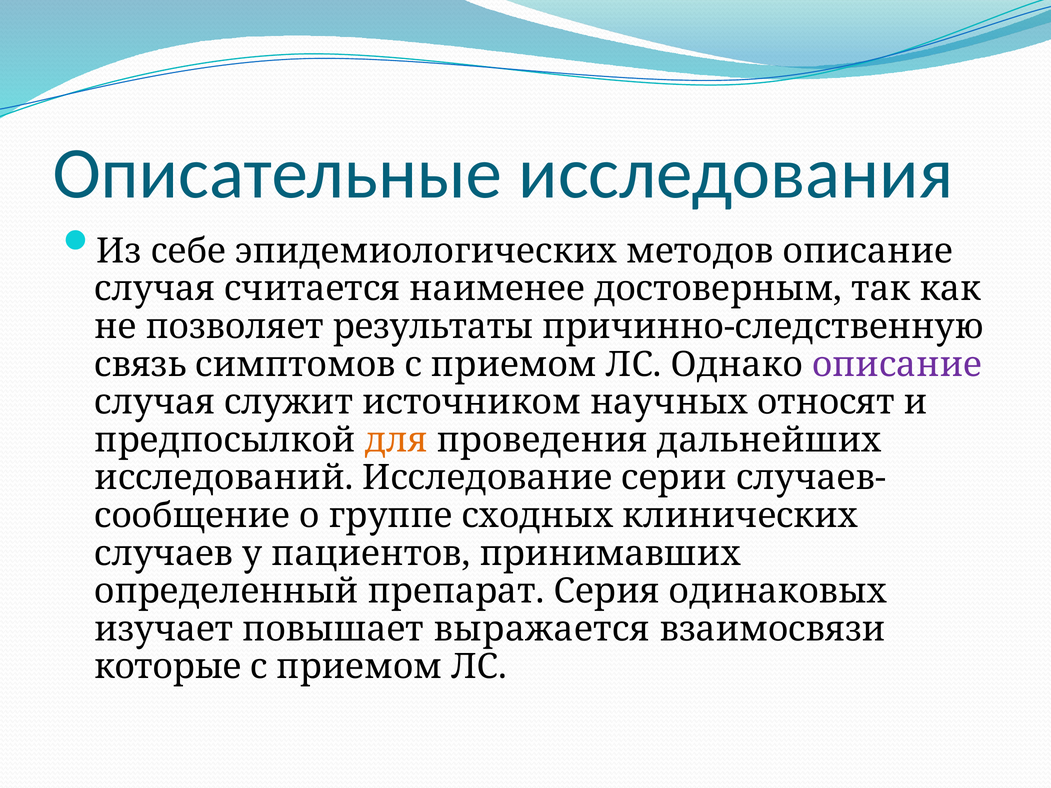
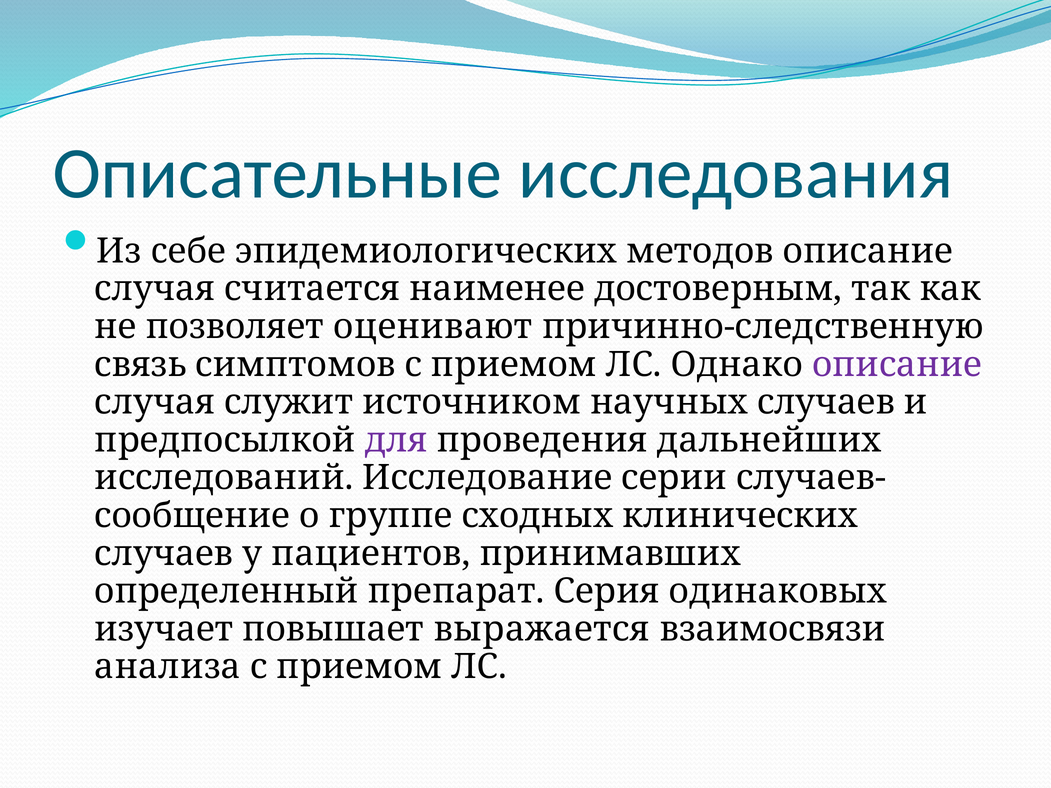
результаты: результаты -> оценивают
научных относят: относят -> случаев
для colour: orange -> purple
которые: которые -> анализа
